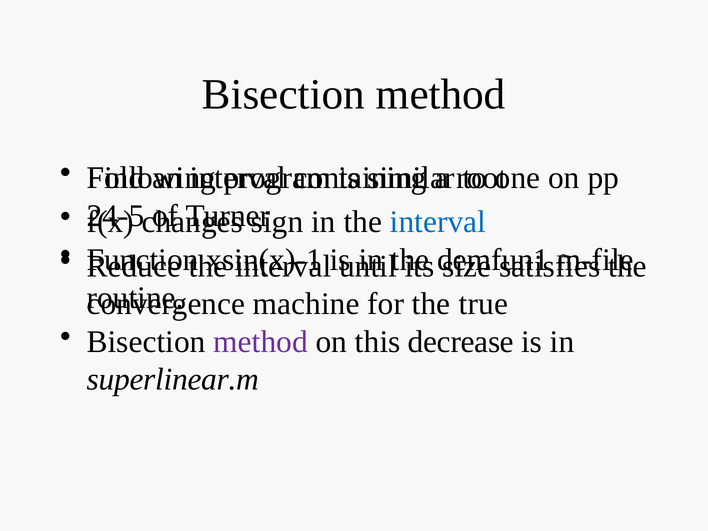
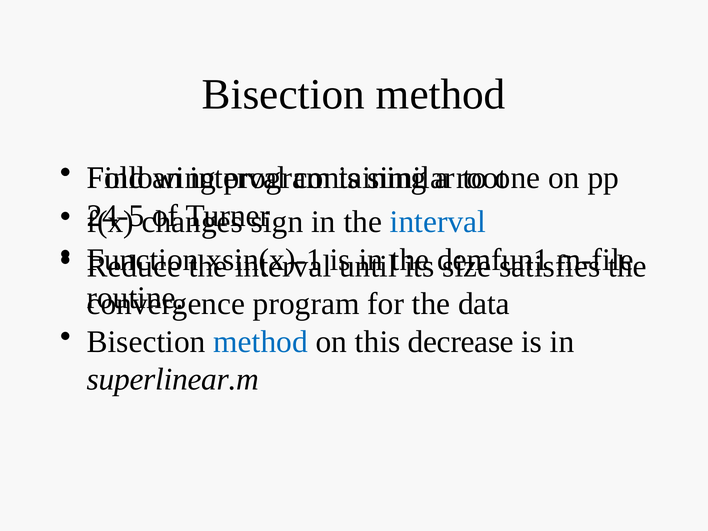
machine at (306, 304): machine -> program
true: true -> data
method at (261, 342) colour: purple -> blue
